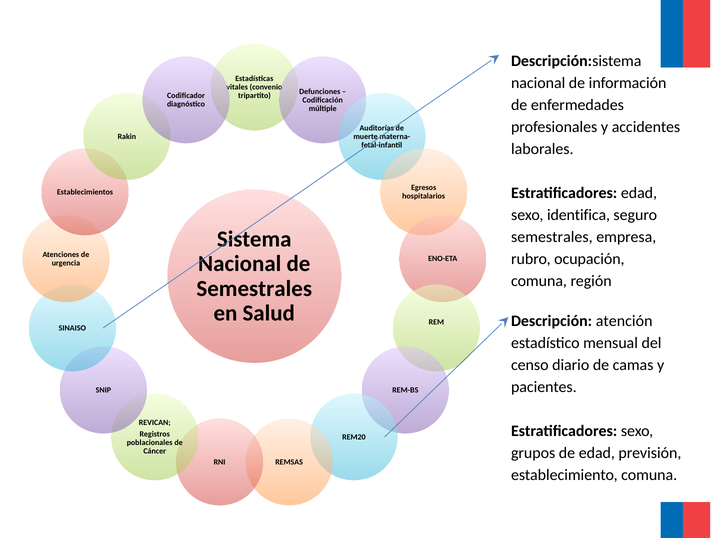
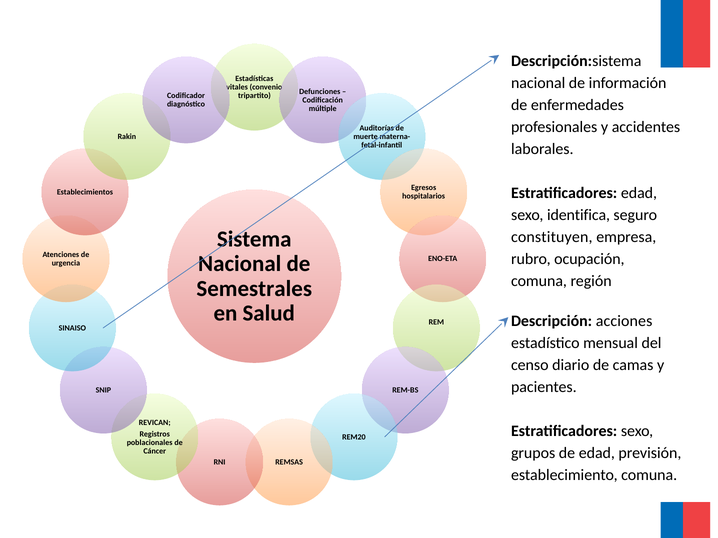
semestrales at (552, 237): semestrales -> constituyen
atención: atención -> acciones
